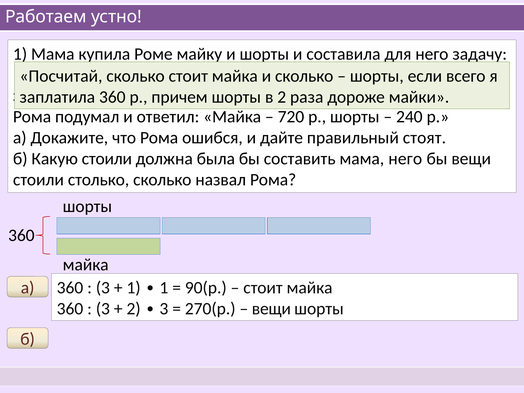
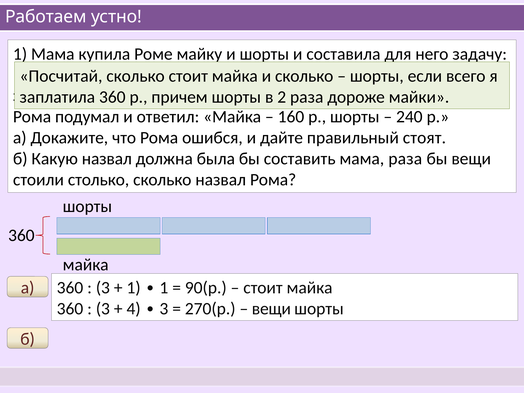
720: 720 -> 160
Какую стоили: стоили -> назвал
мама него: него -> раза
2 at (134, 309): 2 -> 4
